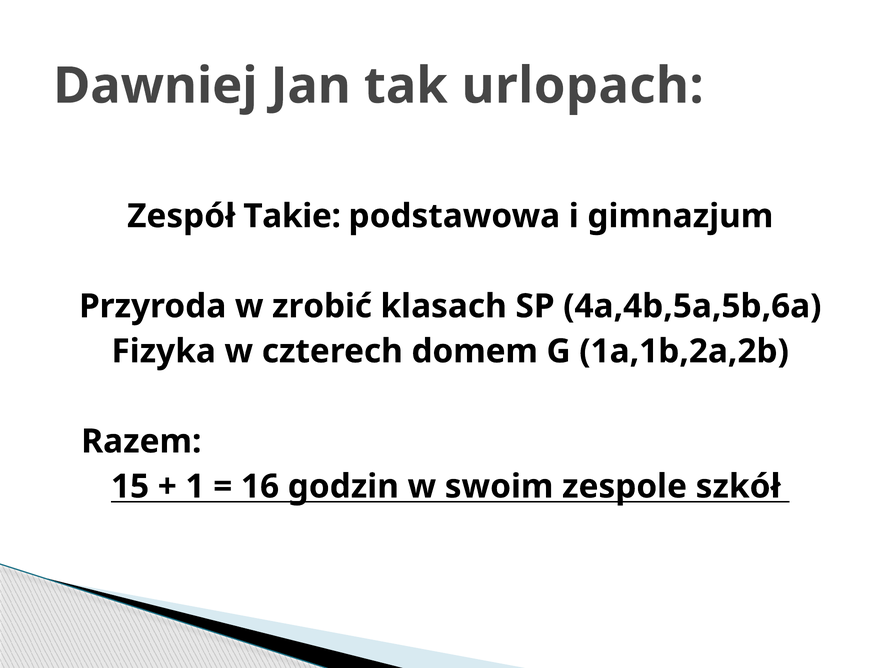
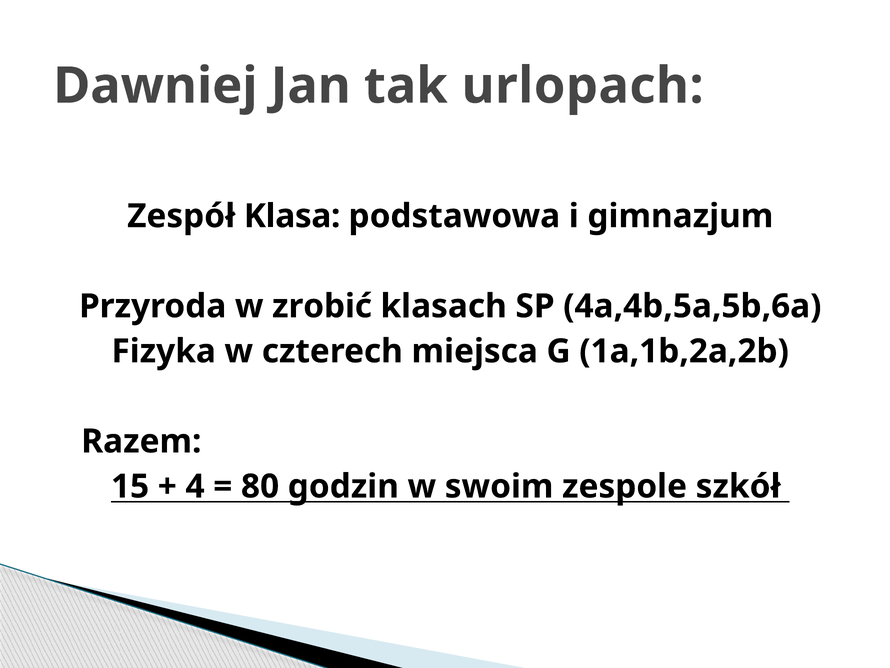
Takie: Takie -> Klasa
domem: domem -> miejsca
1: 1 -> 4
16: 16 -> 80
